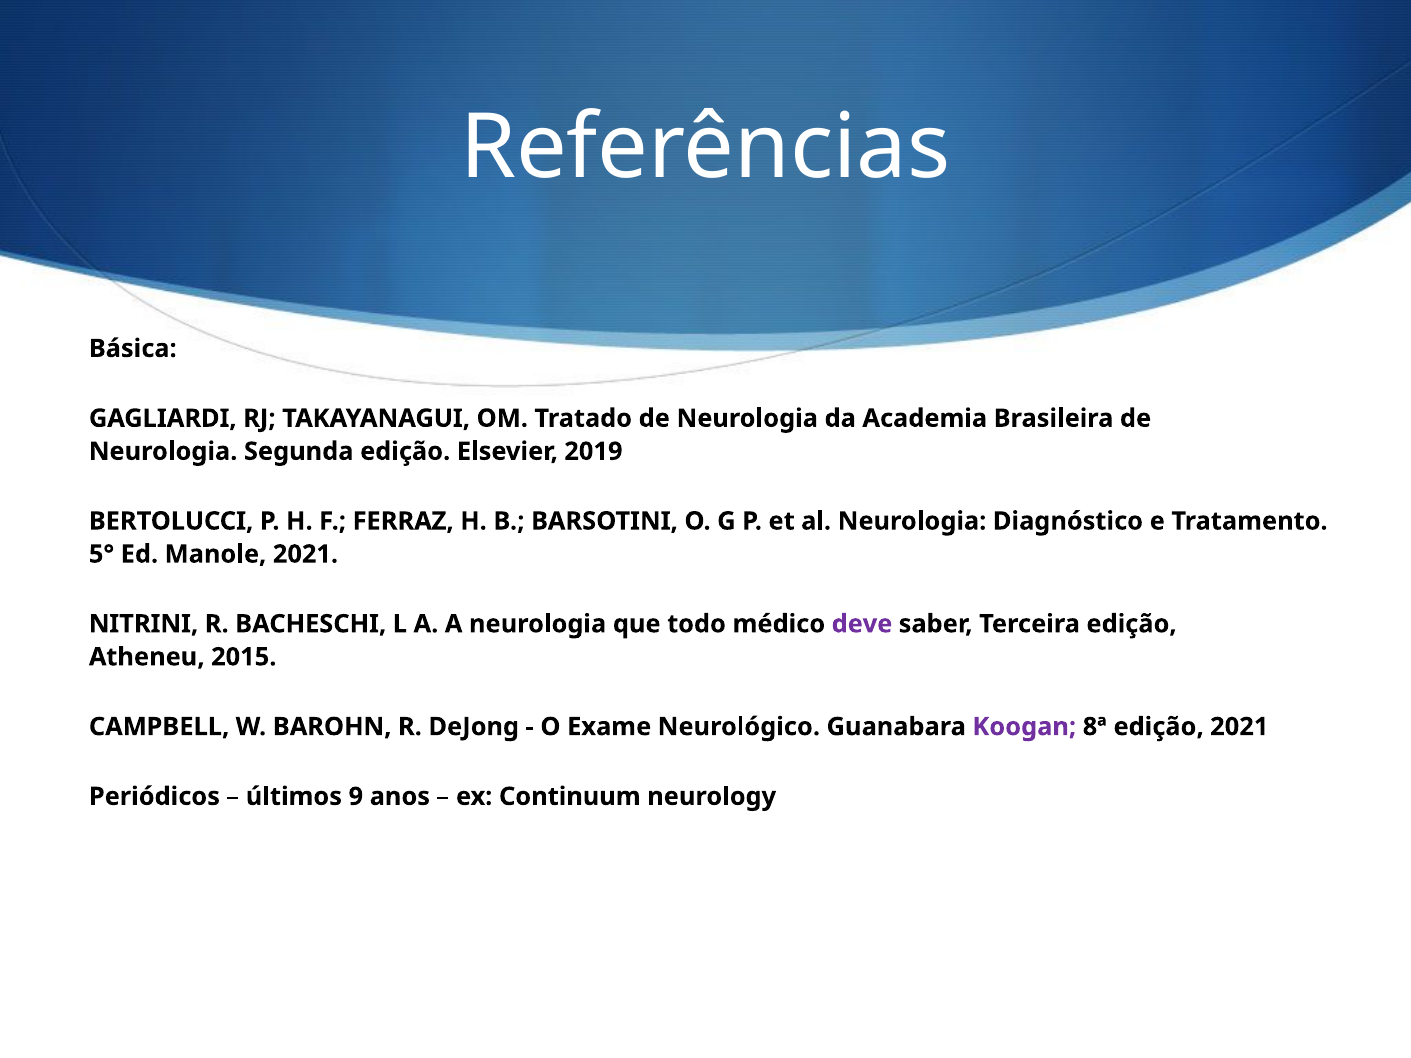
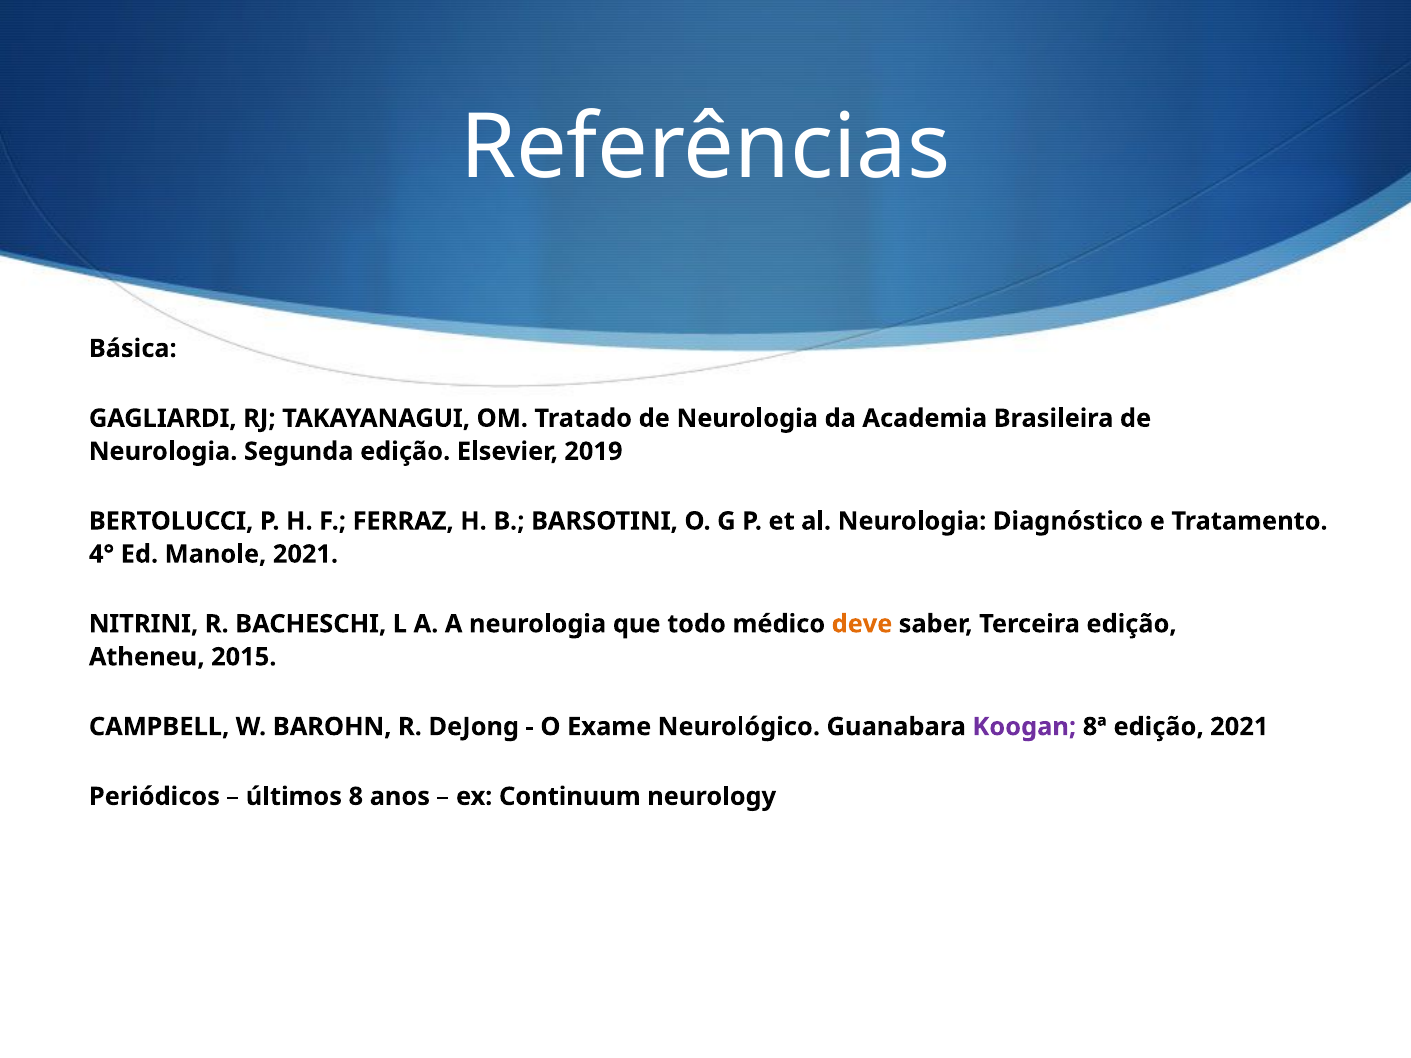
5°: 5° -> 4°
deve colour: purple -> orange
9: 9 -> 8
